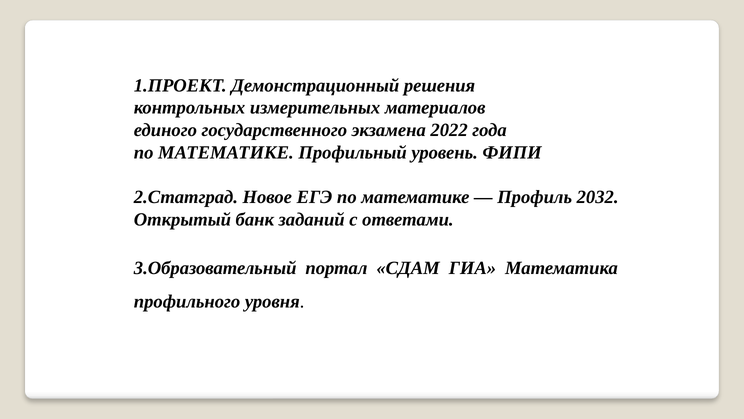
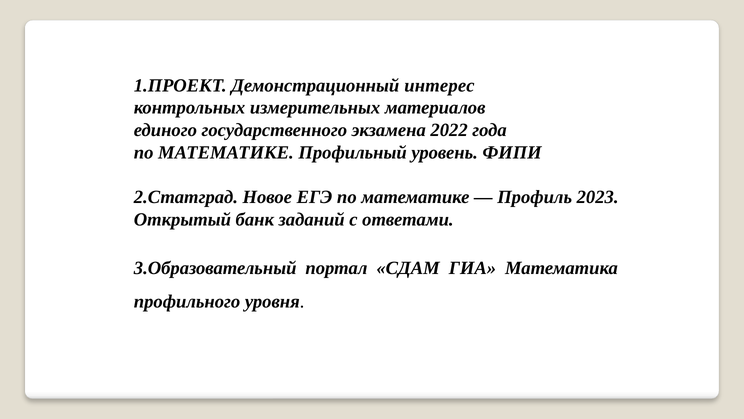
решения: решения -> интерес
2032: 2032 -> 2023
